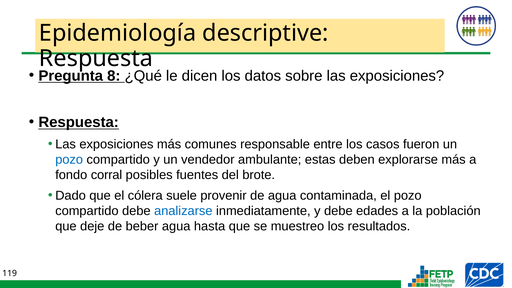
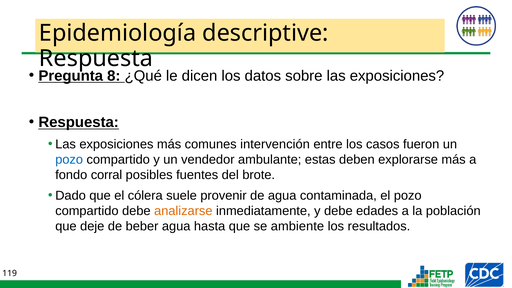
responsable: responsable -> intervención
analizarse colour: blue -> orange
muestreo: muestreo -> ambiente
